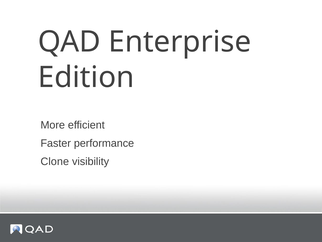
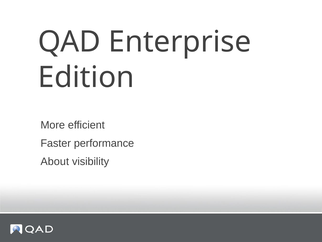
Clone: Clone -> About
